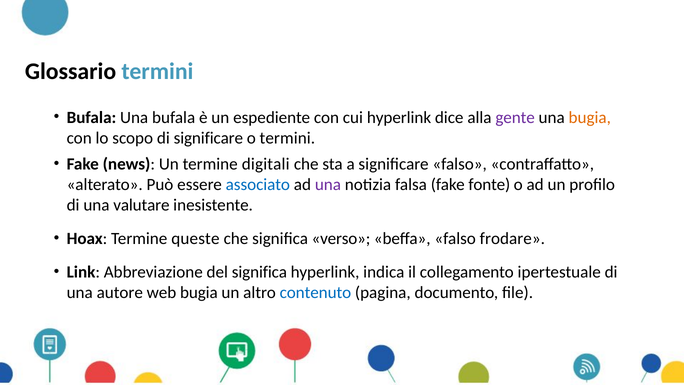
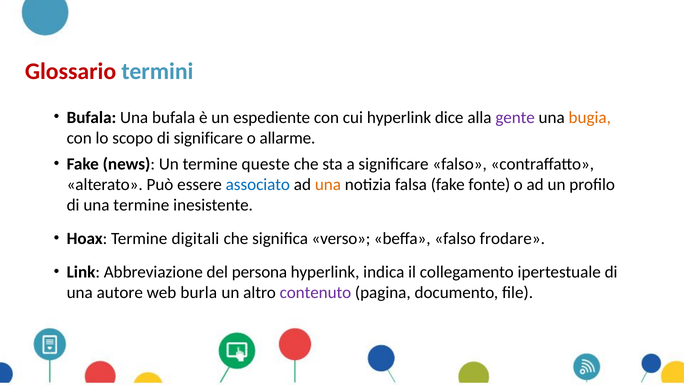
Glossario colour: black -> red
o termini: termini -> allarme
digitali: digitali -> queste
una at (328, 185) colour: purple -> orange
una valutare: valutare -> termine
queste: queste -> digitali
del significa: significa -> persona
web bugia: bugia -> burla
contenuto colour: blue -> purple
